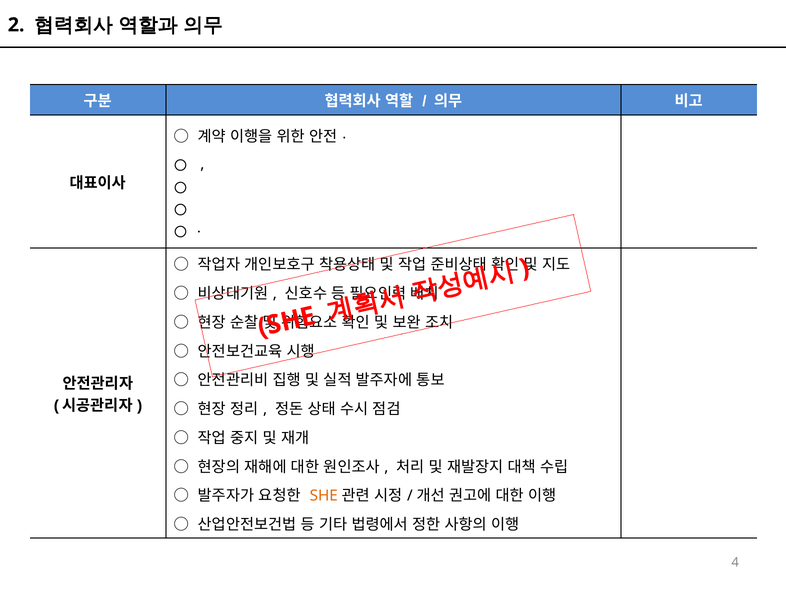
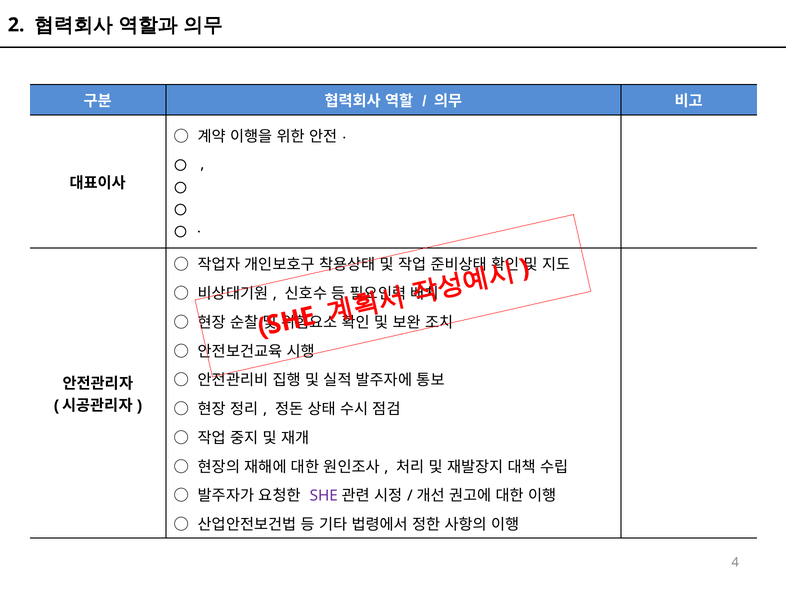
SHE colour: orange -> purple
